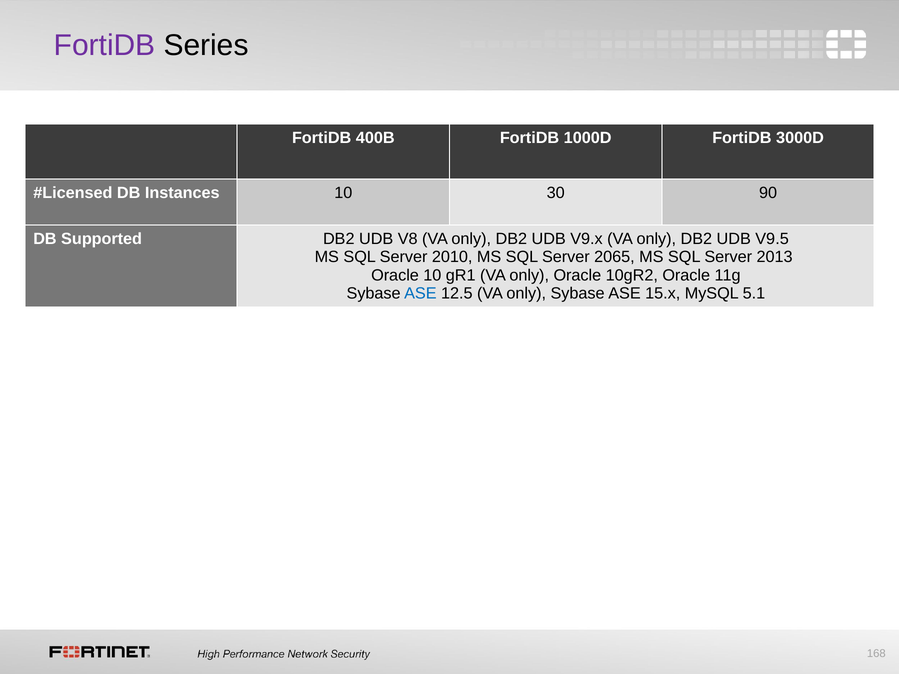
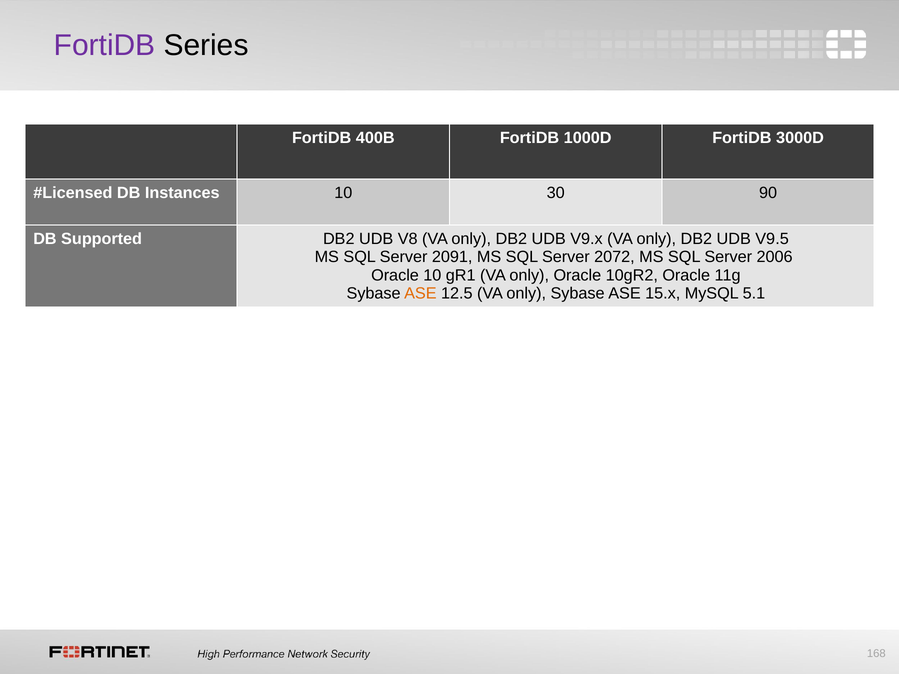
2010: 2010 -> 2091
2065: 2065 -> 2072
2013: 2013 -> 2006
ASE at (420, 293) colour: blue -> orange
